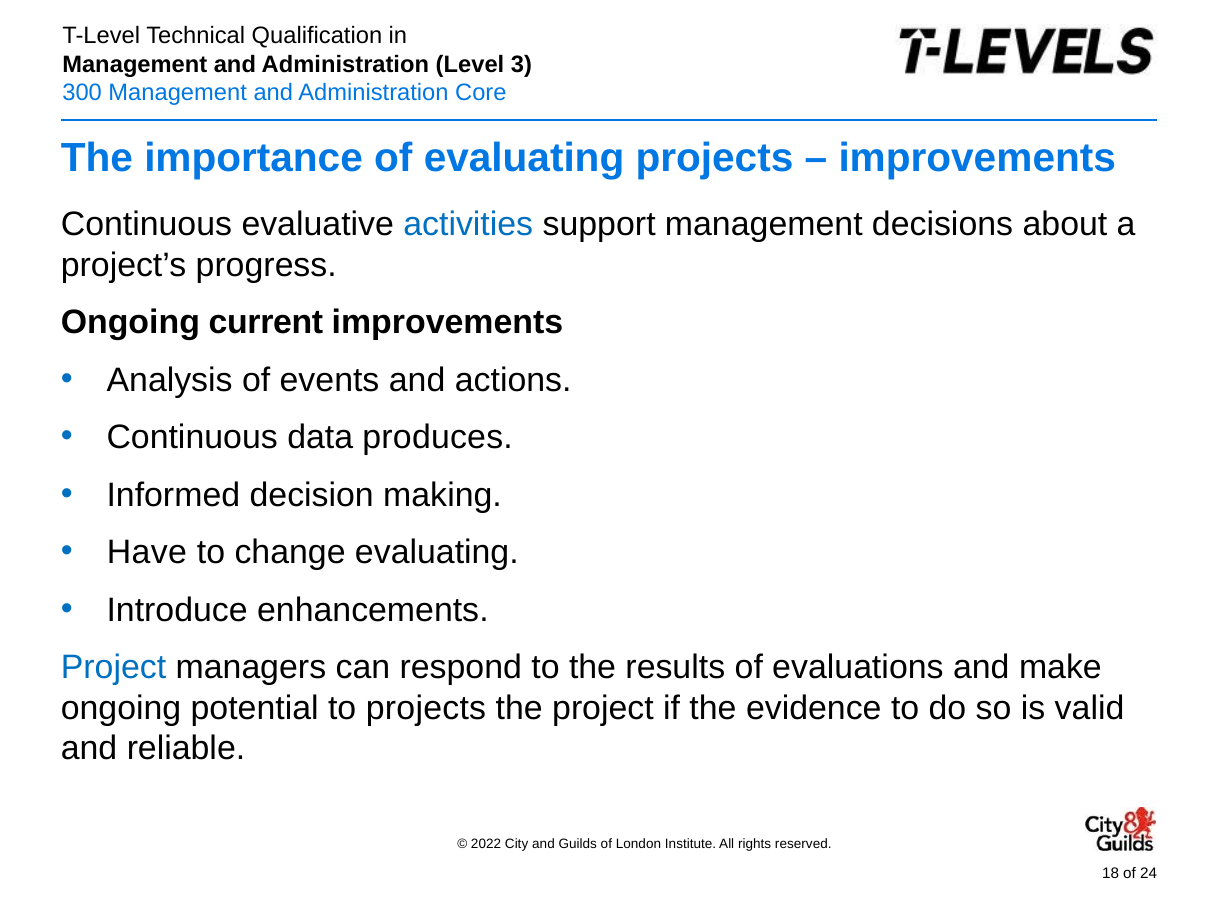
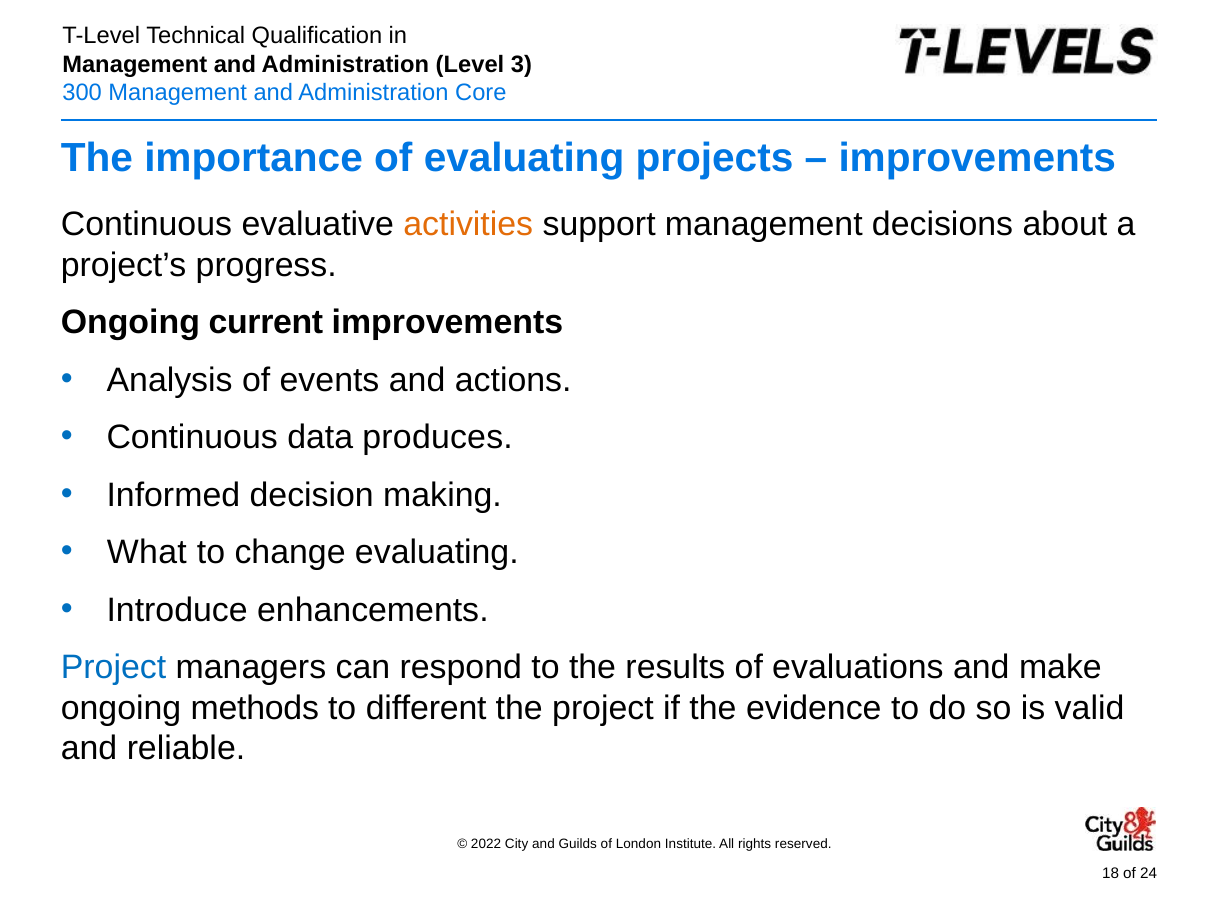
activities colour: blue -> orange
Have: Have -> What
potential: potential -> methods
to projects: projects -> different
